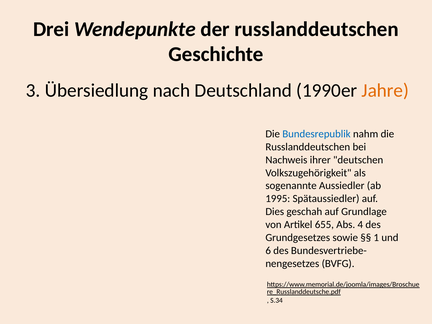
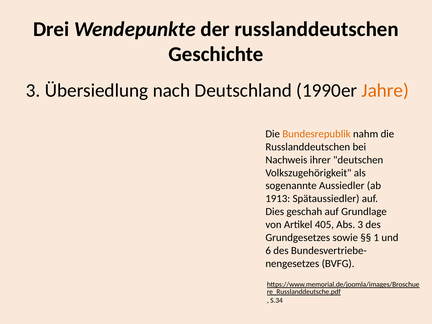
Bundesrepublik colour: blue -> orange
1995: 1995 -> 1913
655: 655 -> 405
Abs 4: 4 -> 3
